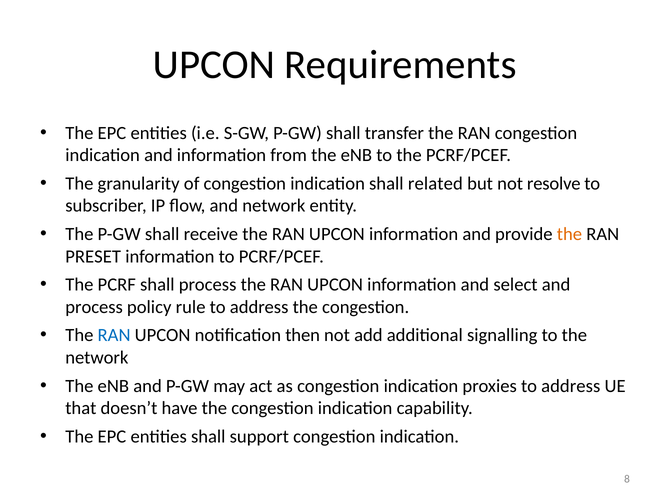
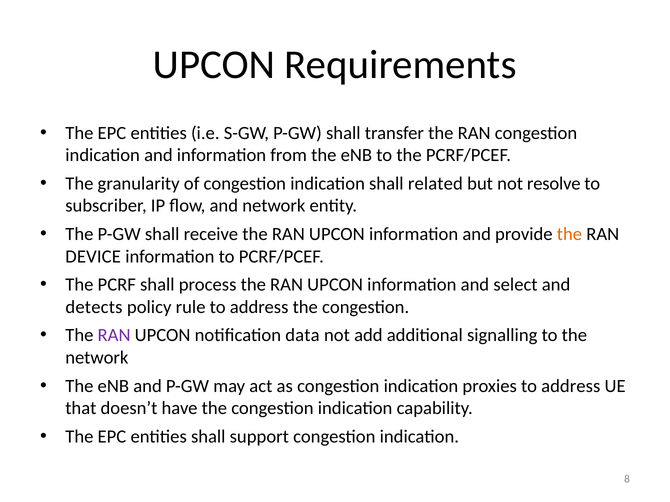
PRESET: PRESET -> DEVICE
process at (94, 307): process -> detects
RAN at (114, 336) colour: blue -> purple
then: then -> data
